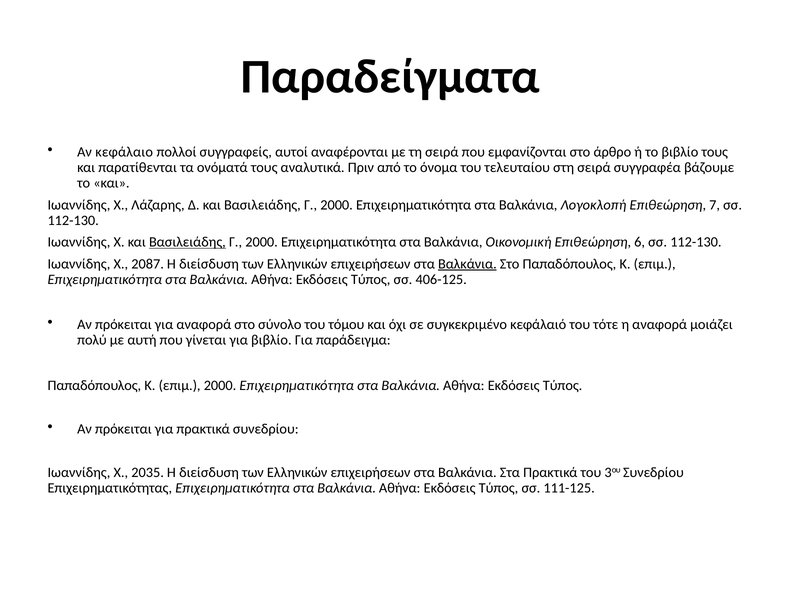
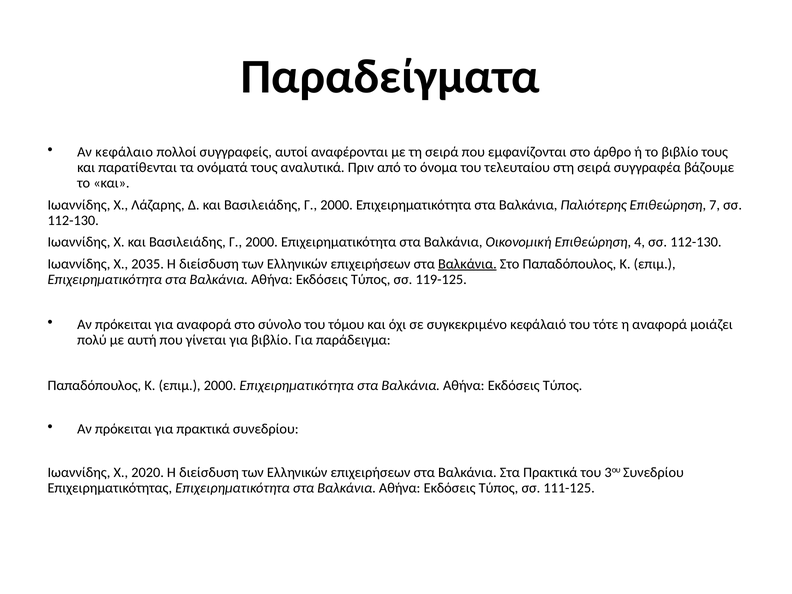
Λογοκλοπή: Λογοκλοπή -> Παλιότερης
Βασιλειάδης at (187, 242) underline: present -> none
6: 6 -> 4
2087: 2087 -> 2035
406-125: 406-125 -> 119-125
2035: 2035 -> 2020
